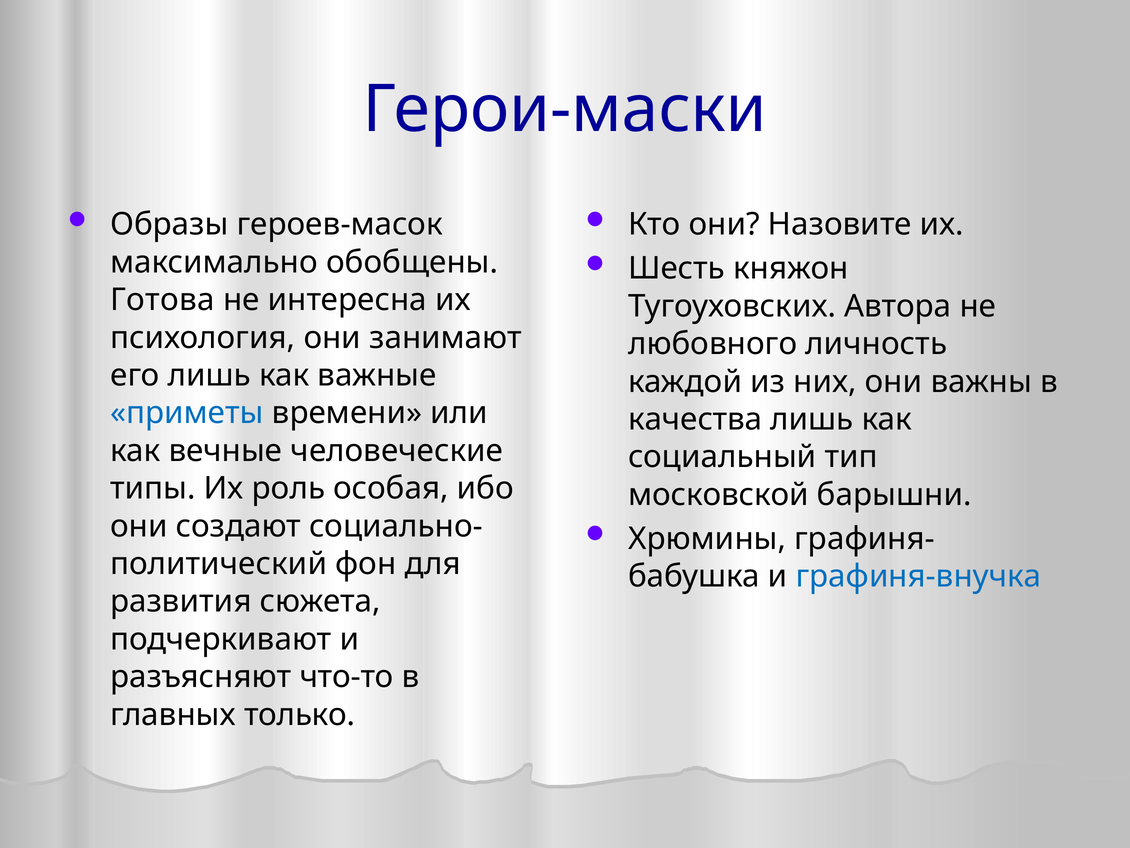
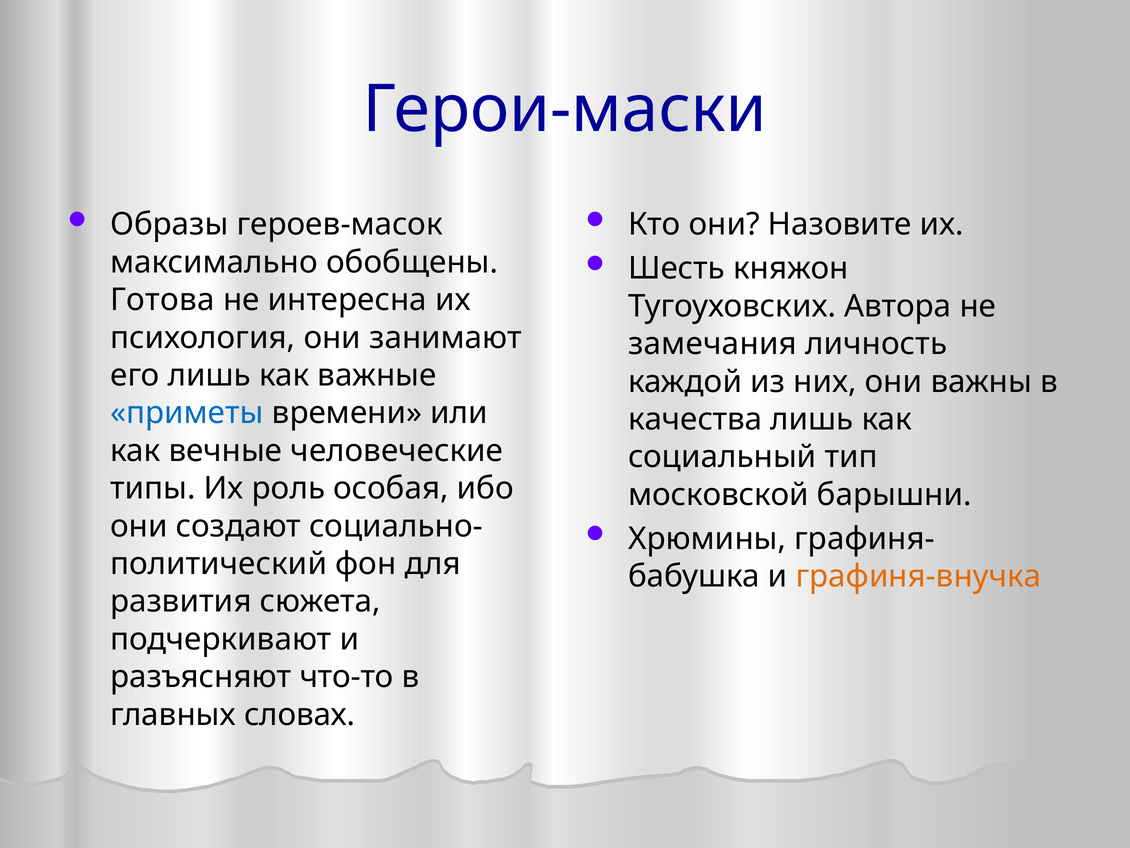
любовного: любовного -> замечания
графиня-внучка colour: blue -> orange
только: только -> словах
